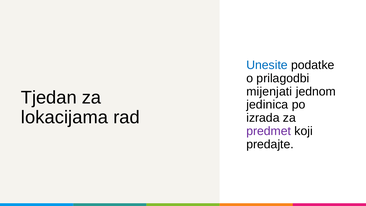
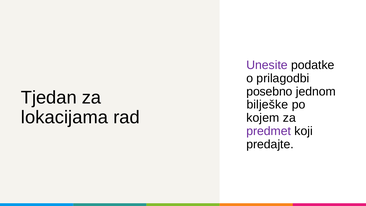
Unesite colour: blue -> purple
mijenjati: mijenjati -> posebno
jedinica: jedinica -> bilješke
izrada: izrada -> kojem
